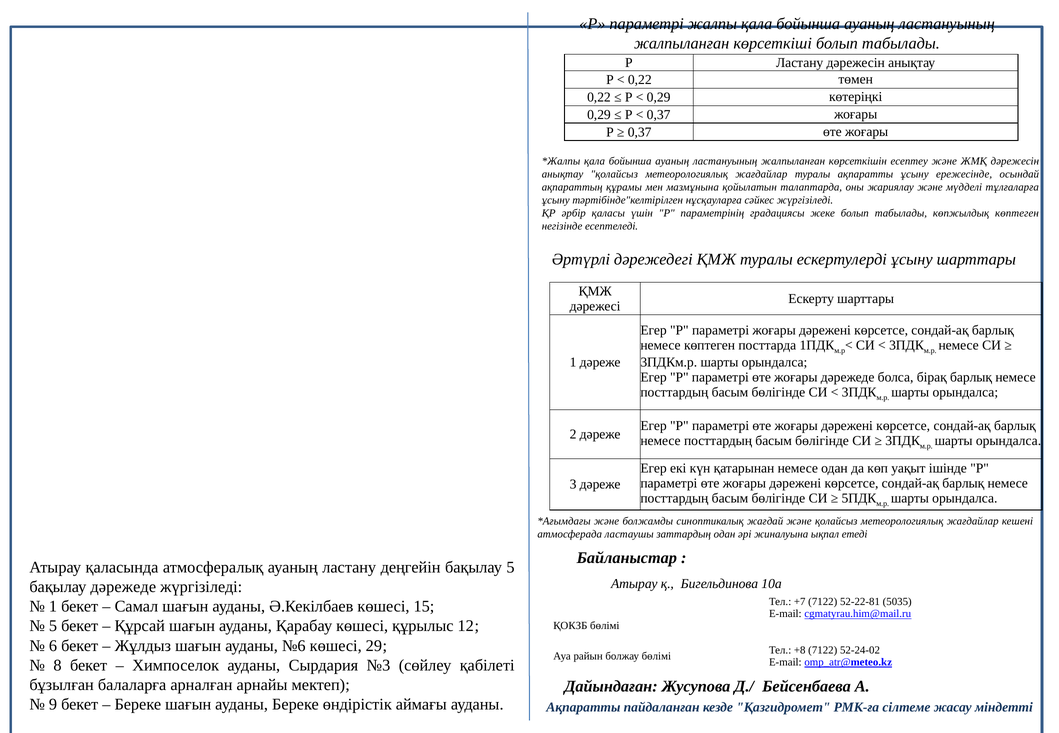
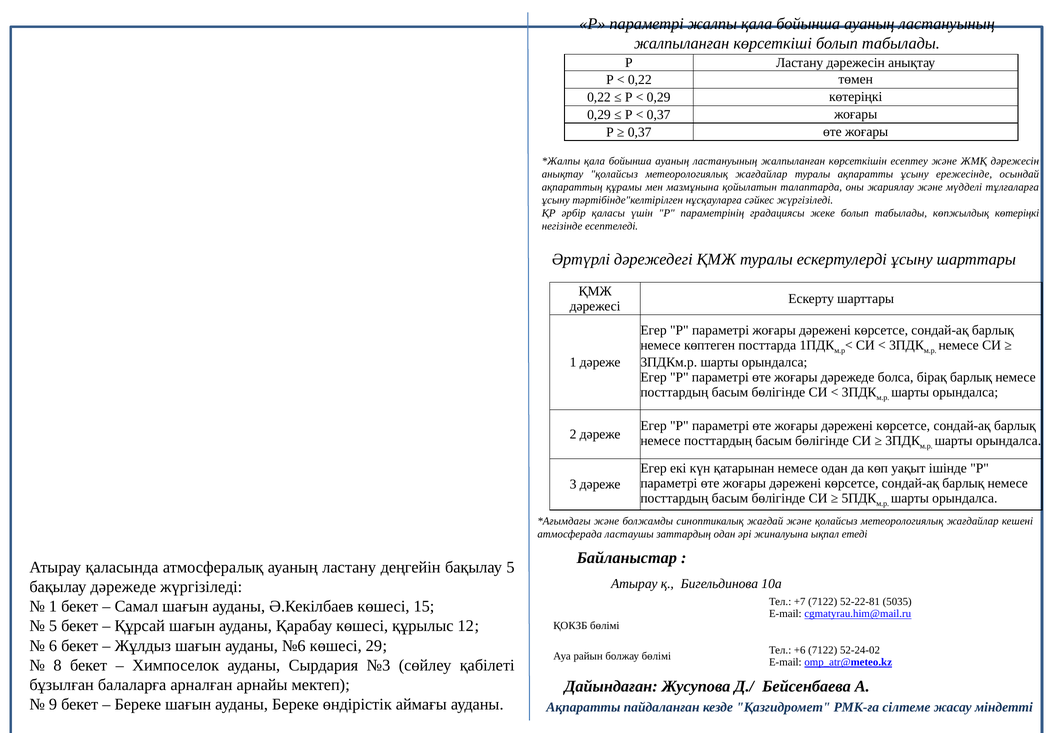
көпжылдық көптеген: көптеген -> көтеріңкі
+8: +8 -> +6
